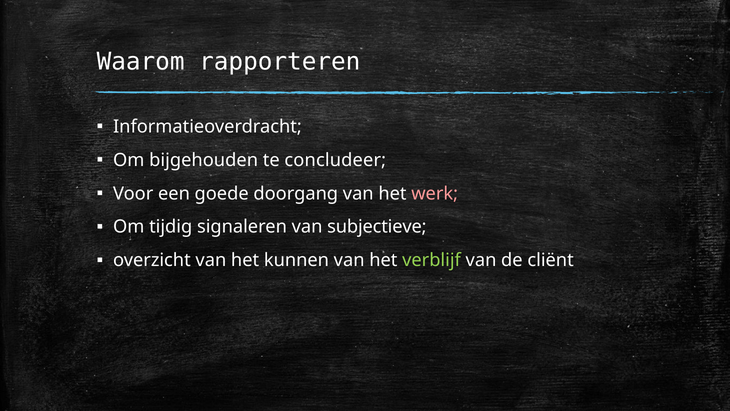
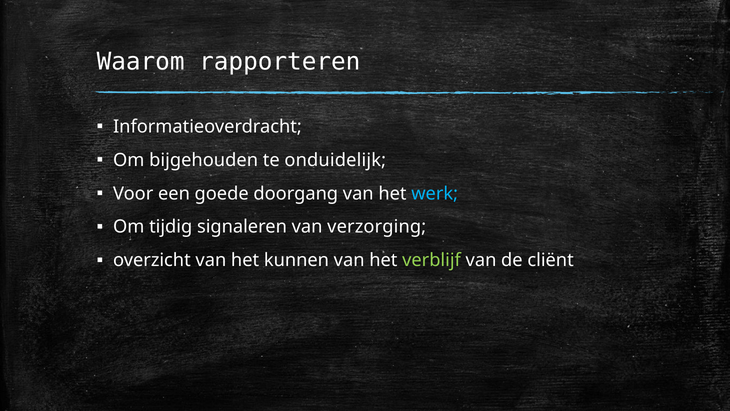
concludeer: concludeer -> onduidelijk
werk colour: pink -> light blue
subjectieve: subjectieve -> verzorging
